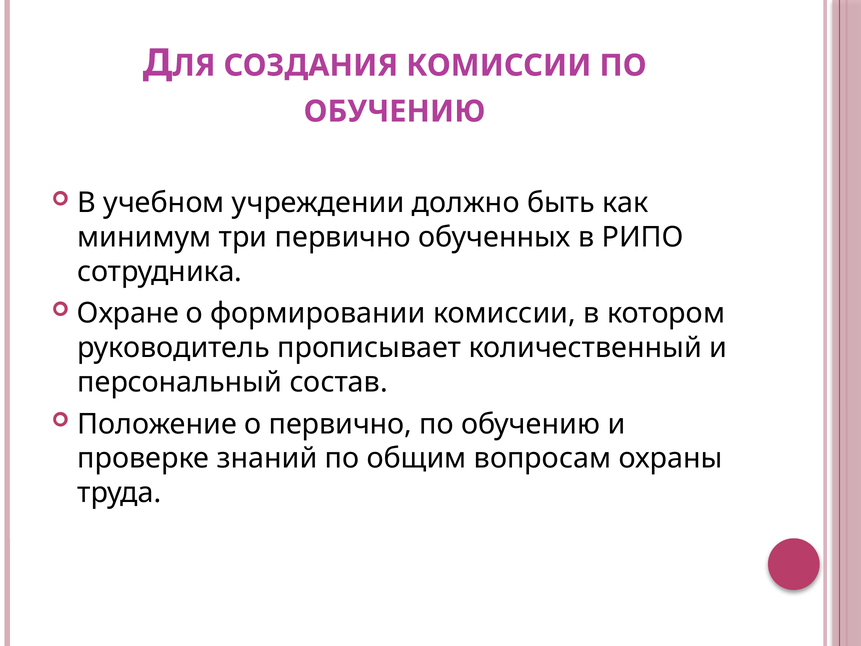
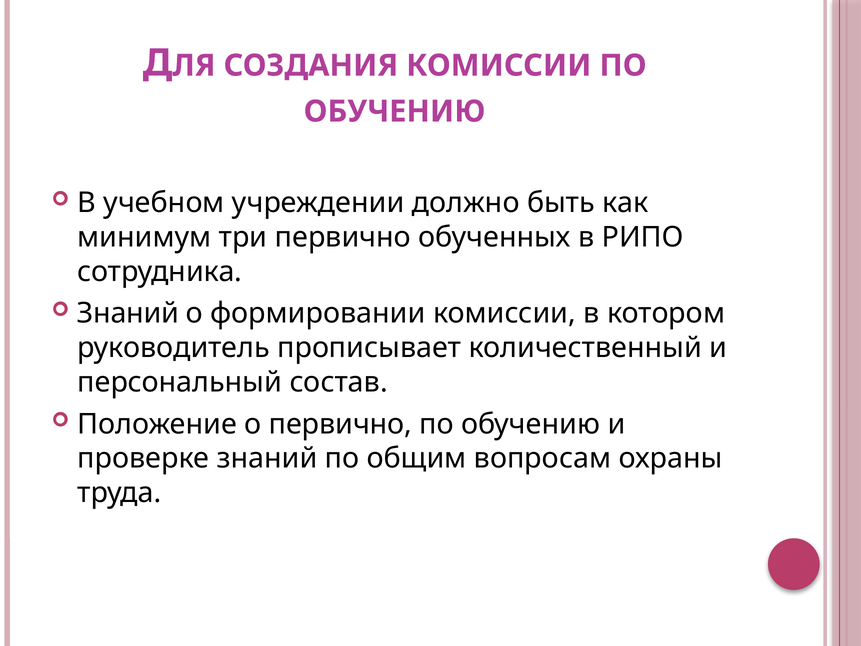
Охране at (128, 313): Охране -> Знаний
